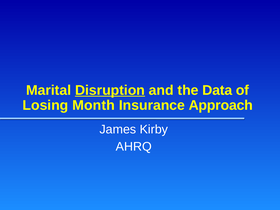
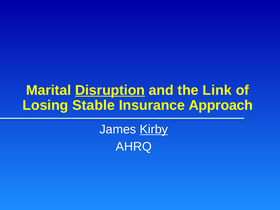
Data: Data -> Link
Month: Month -> Stable
Kirby underline: none -> present
